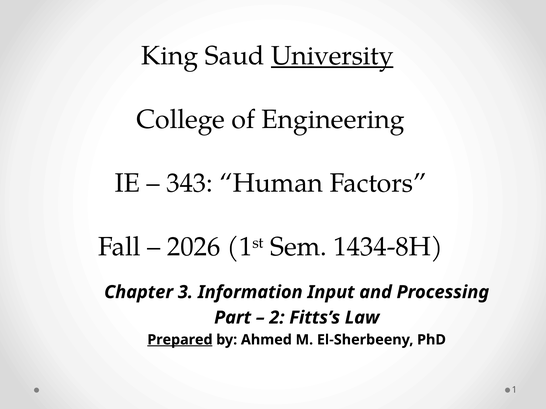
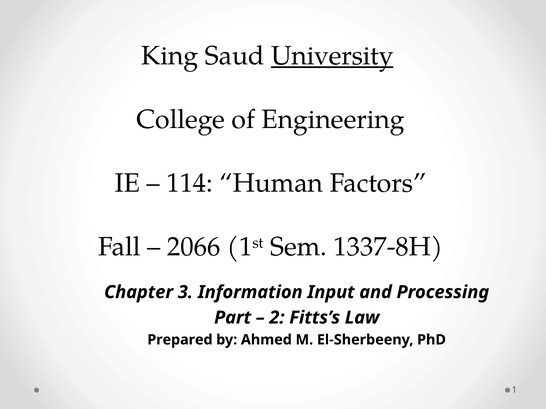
343: 343 -> 114
2026: 2026 -> 2066
1434-8H: 1434-8H -> 1337-8H
Prepared underline: present -> none
